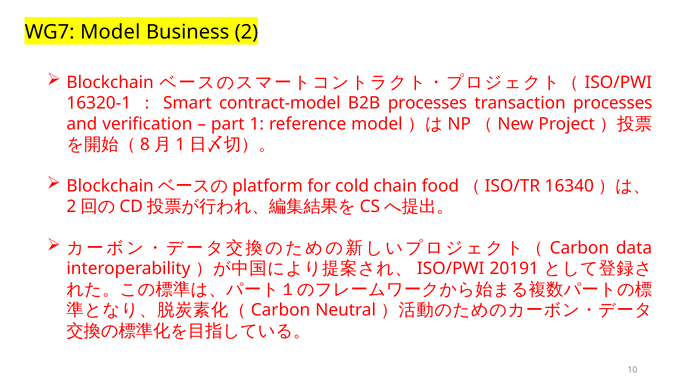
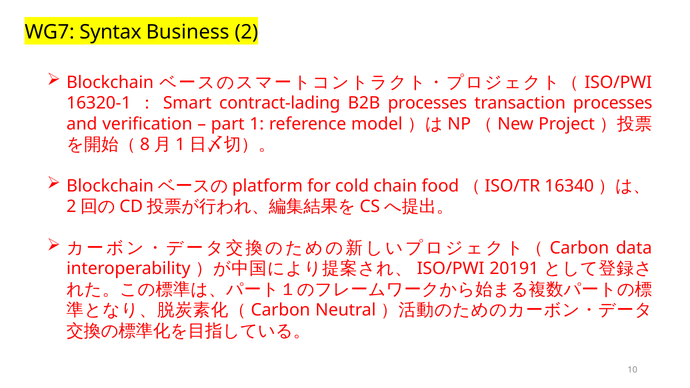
WG7 Model: Model -> Syntax
contract-model: contract-model -> contract-lading
